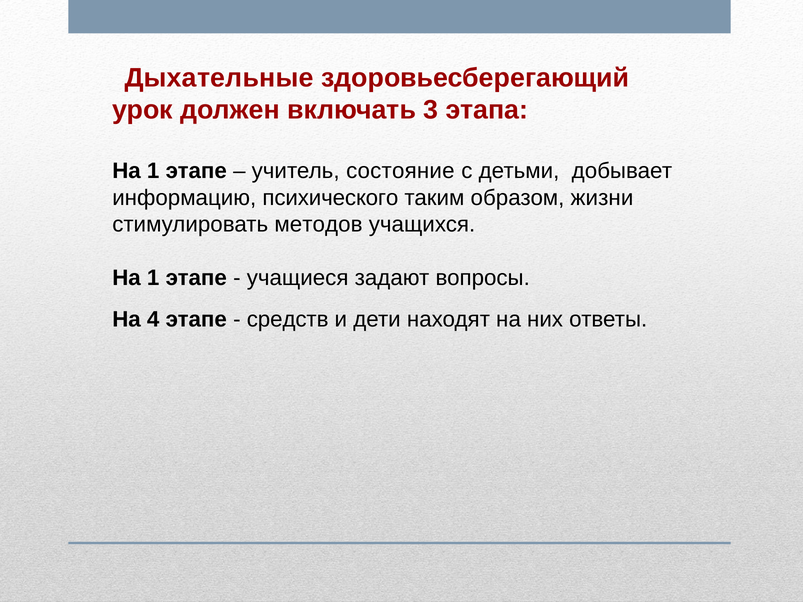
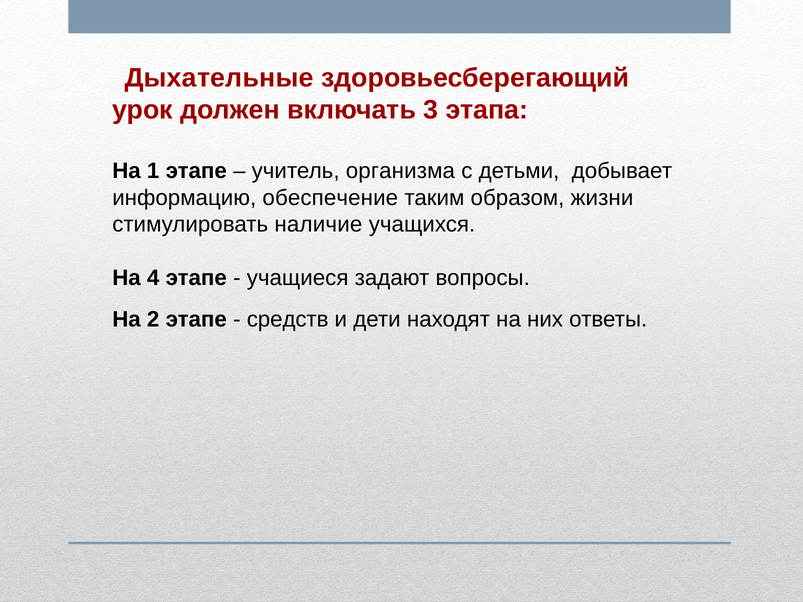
состояние: состояние -> организма
психического: психического -> обеспечение
методов: методов -> наличие
1 at (153, 278): 1 -> 4
4: 4 -> 2
